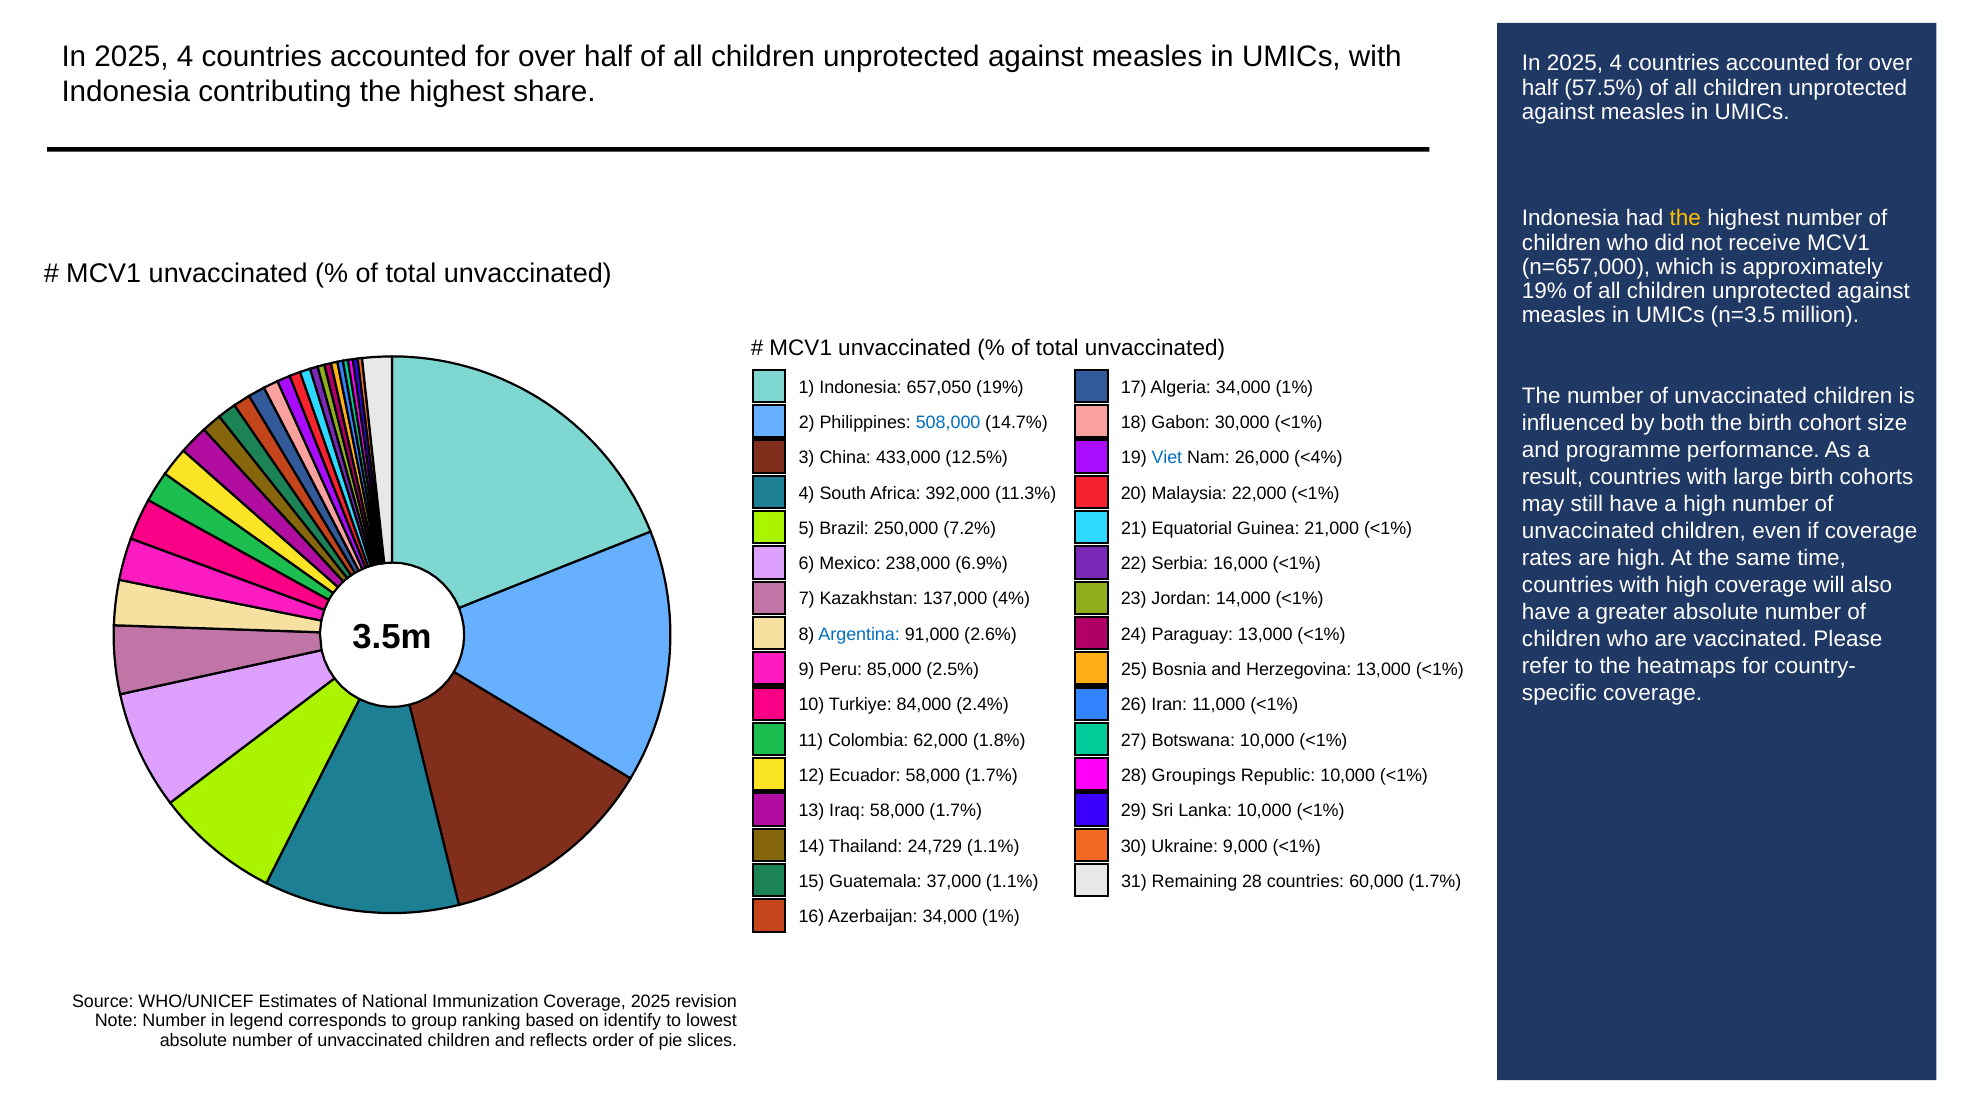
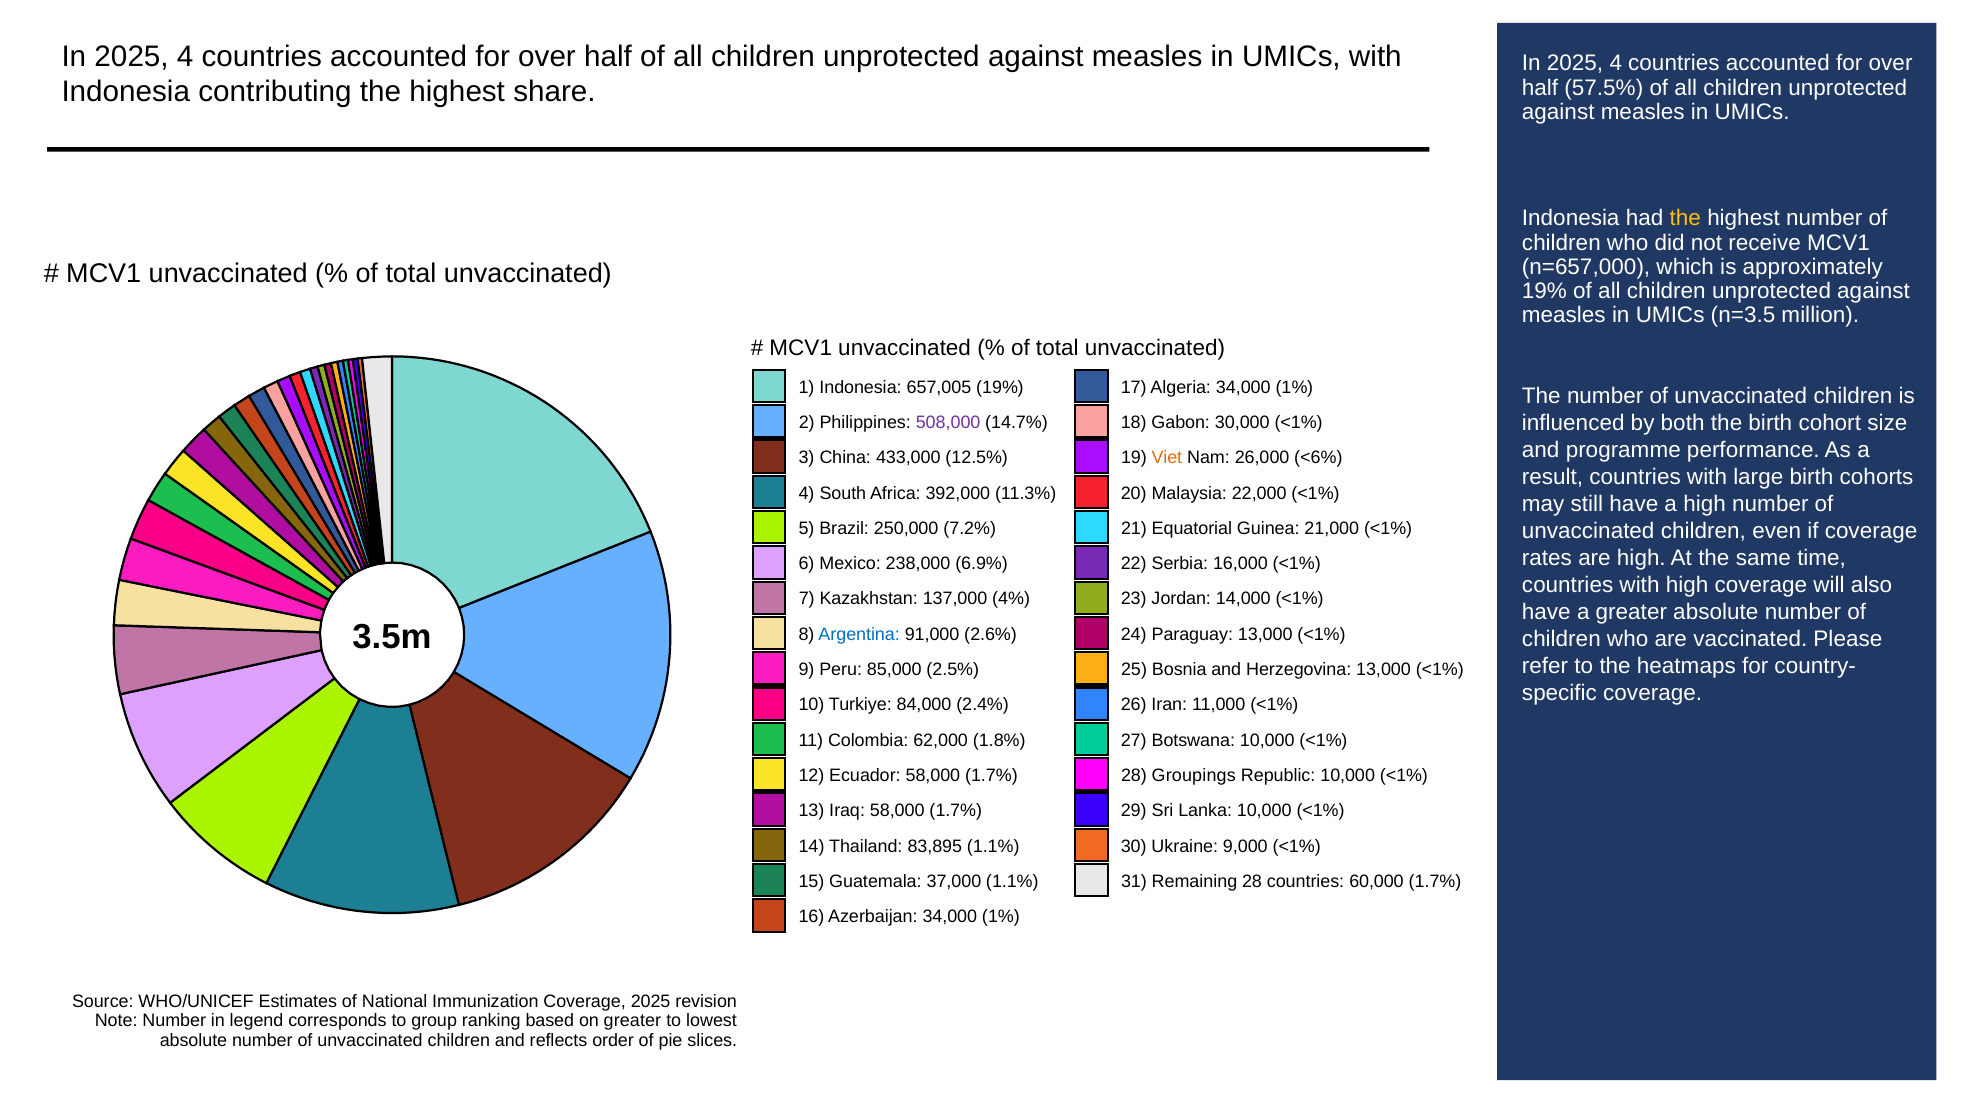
657,050: 657,050 -> 657,005
508,000 colour: blue -> purple
Viet colour: blue -> orange
<4%: <4% -> <6%
24,729: 24,729 -> 83,895
on identify: identify -> greater
